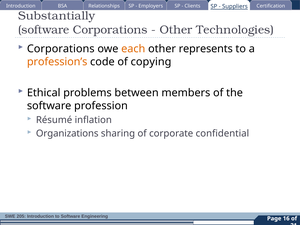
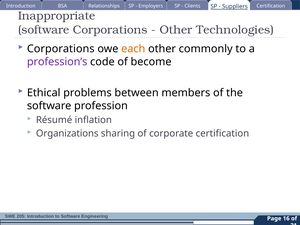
Substantially: Substantially -> Inappropriate
represents: represents -> commonly
profession’s colour: orange -> purple
copying: copying -> become
corporate confidential: confidential -> certification
